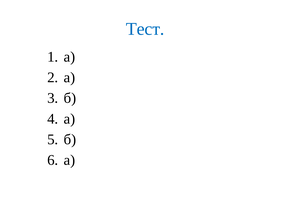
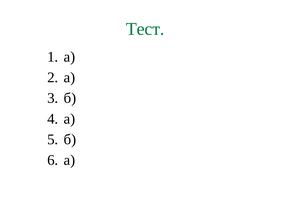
Тест colour: blue -> green
